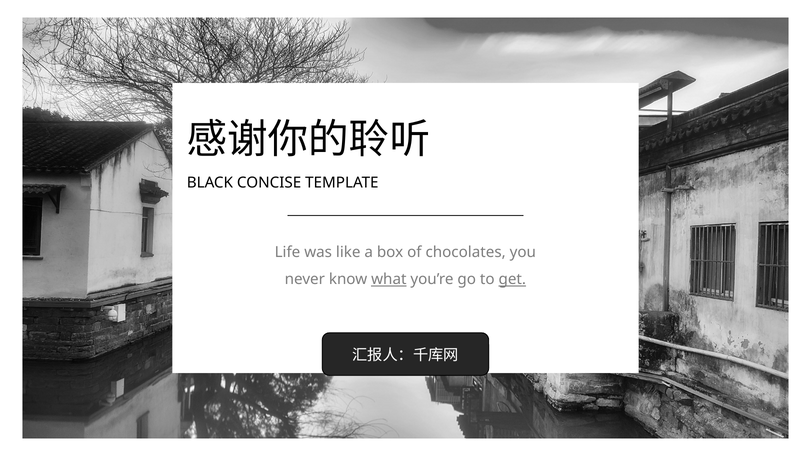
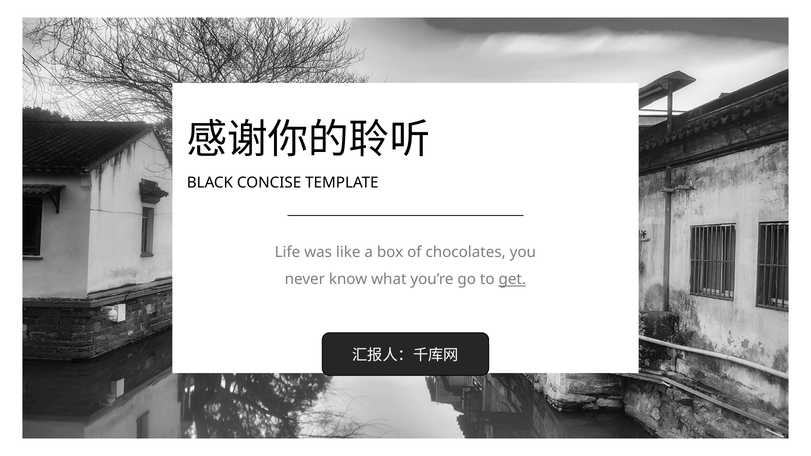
what underline: present -> none
